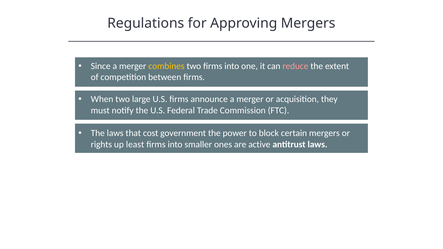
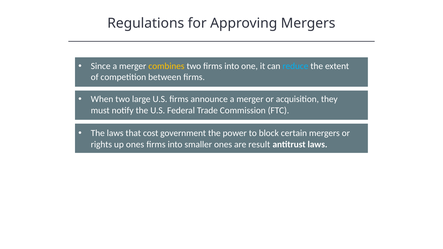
reduce colour: pink -> light blue
up least: least -> ones
active: active -> result
